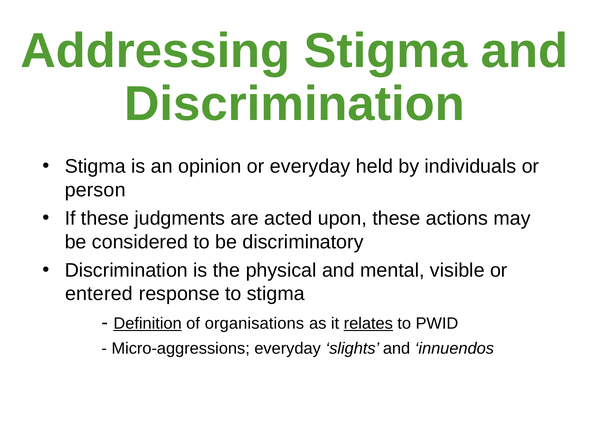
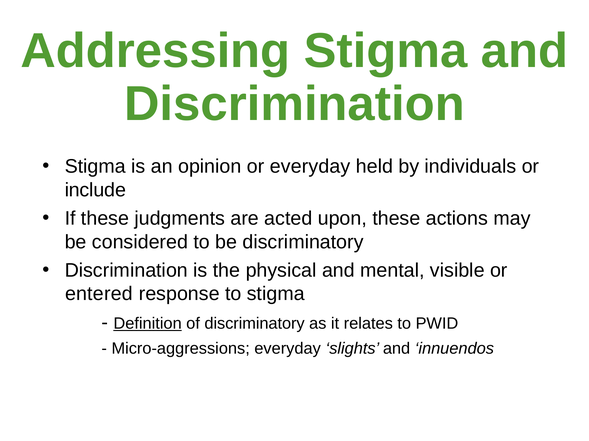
person: person -> include
of organisations: organisations -> discriminatory
relates underline: present -> none
